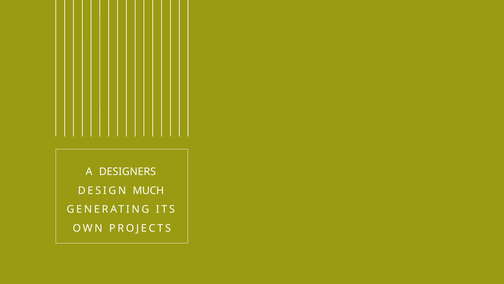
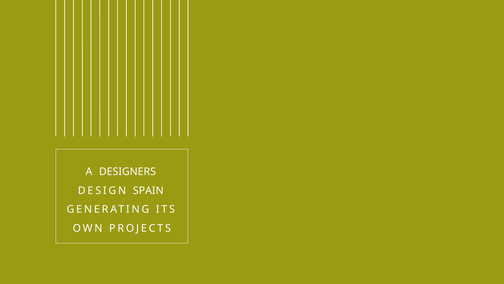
MUCH: MUCH -> SPAIN
